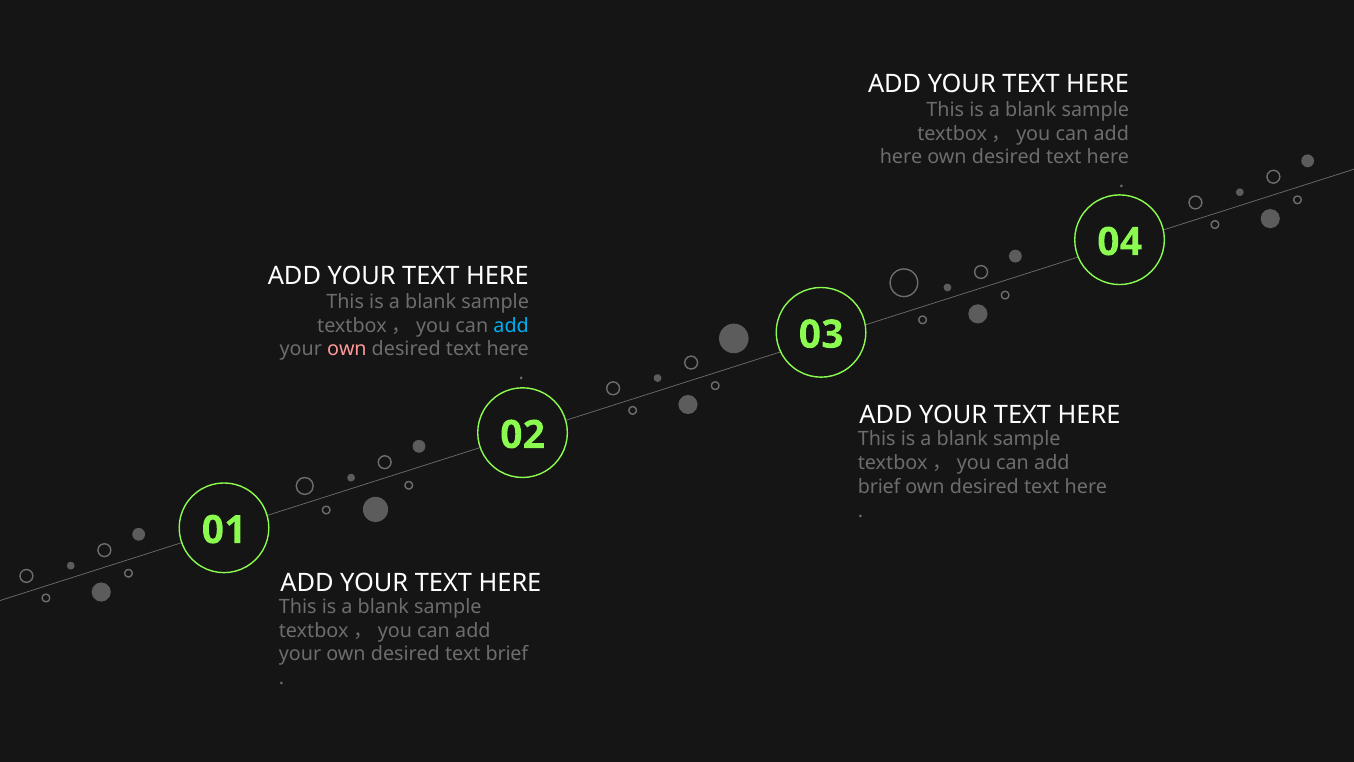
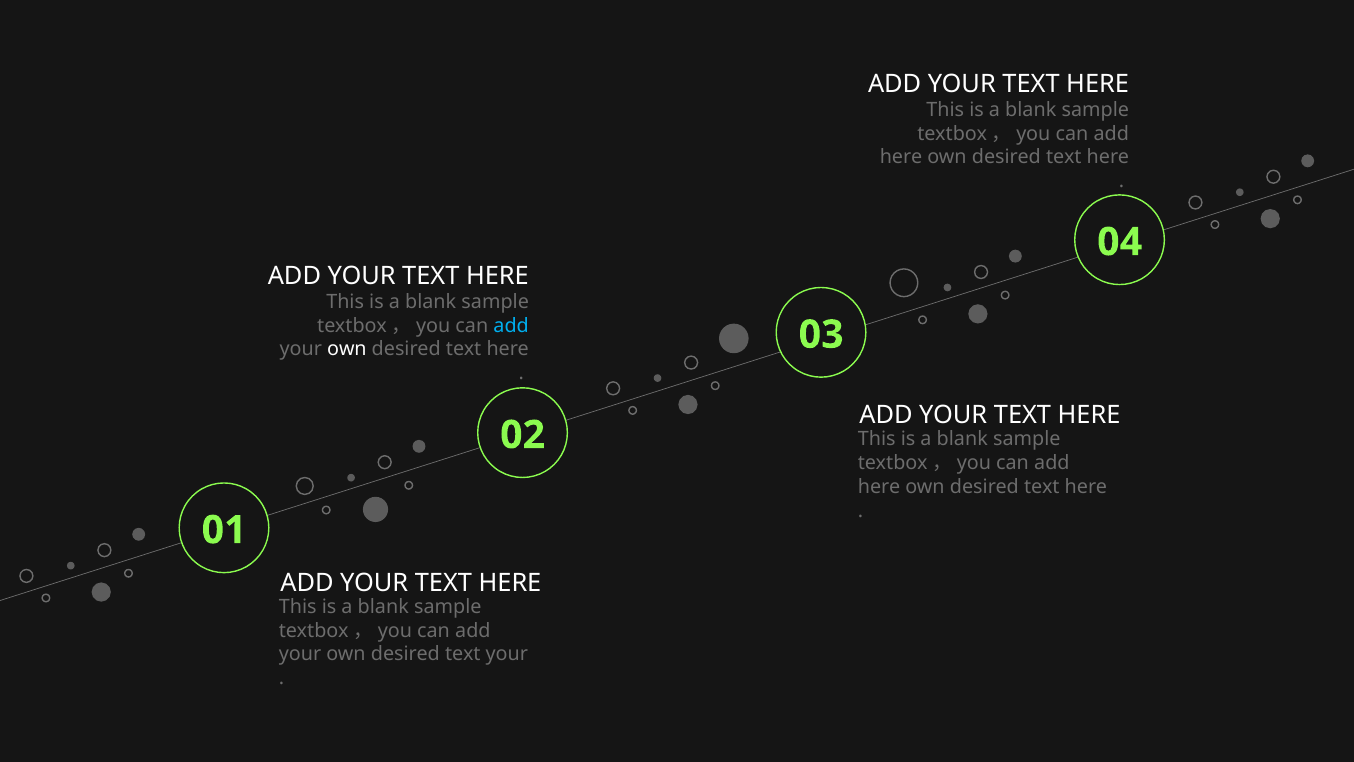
own at (347, 349) colour: pink -> white
brief at (879, 487): brief -> here
text brief: brief -> your
